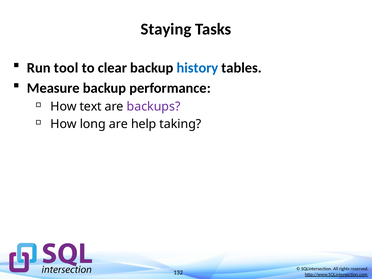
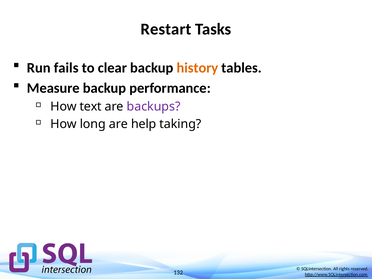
Staying: Staying -> Restart
tool: tool -> fails
history colour: blue -> orange
